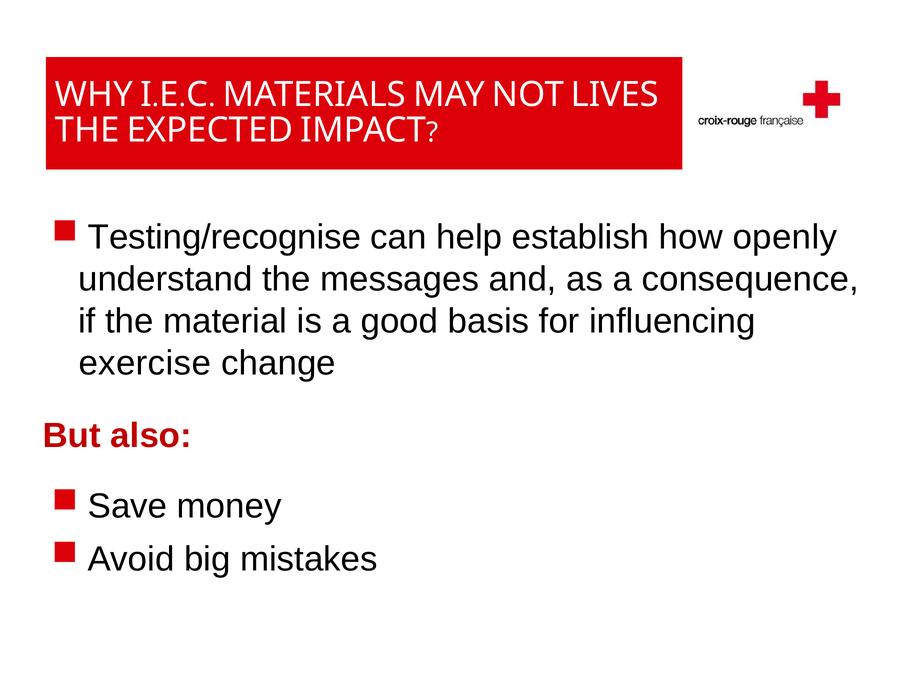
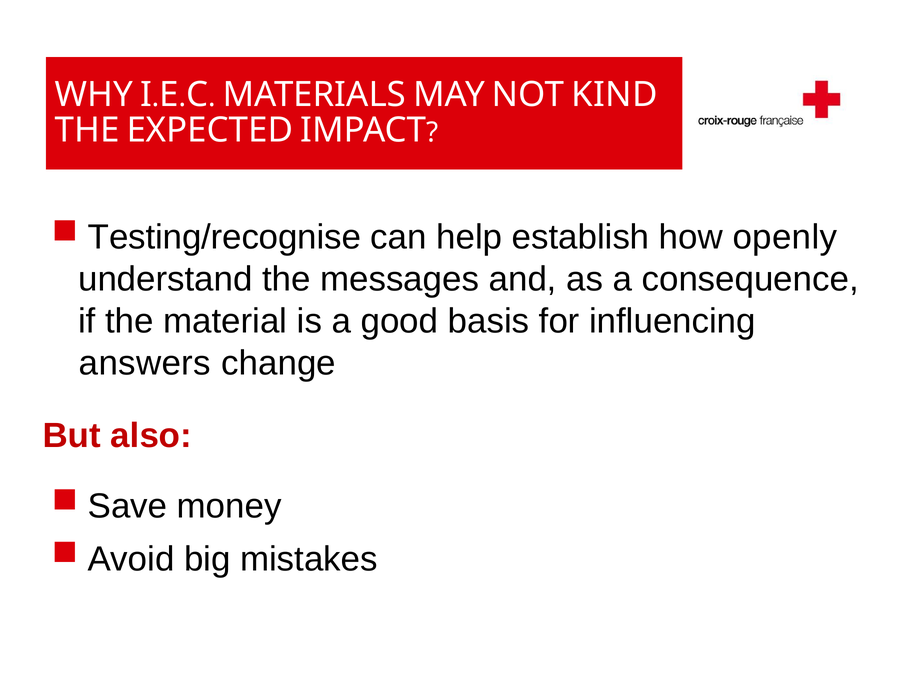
LIVES: LIVES -> KIND
exercise: exercise -> answers
